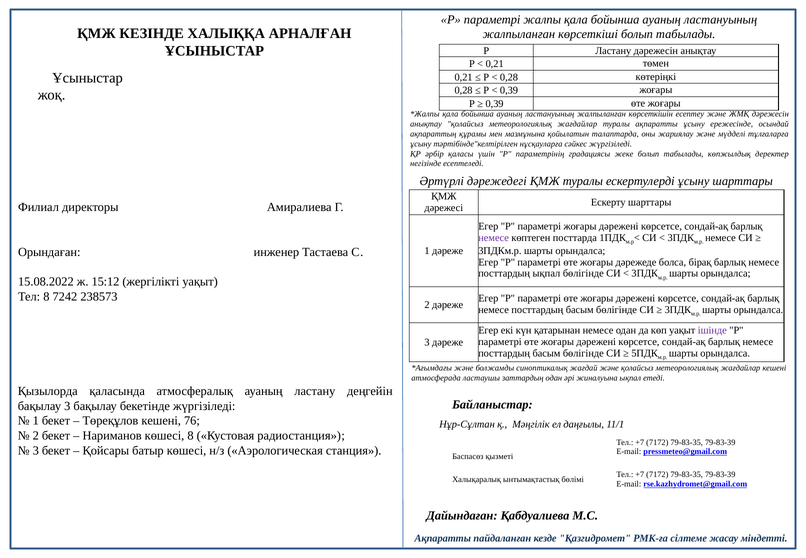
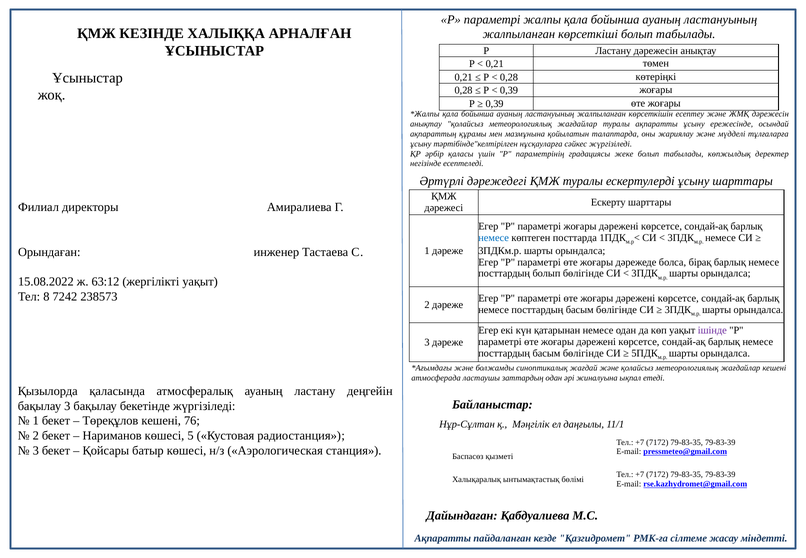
немесе at (494, 238) colour: purple -> blue
посттардың ықпал: ықпал -> болып
15:12: 15:12 -> 63:12
көшесі 8: 8 -> 5
